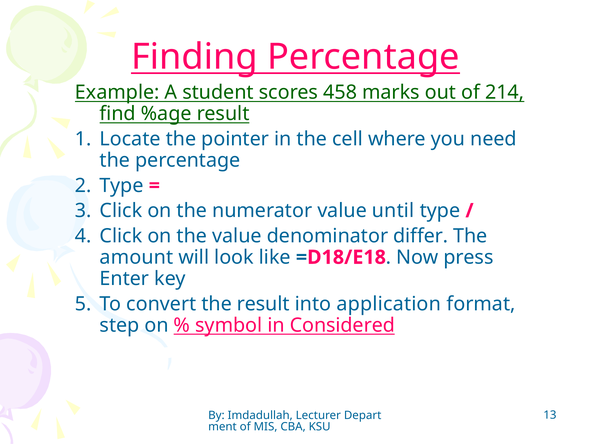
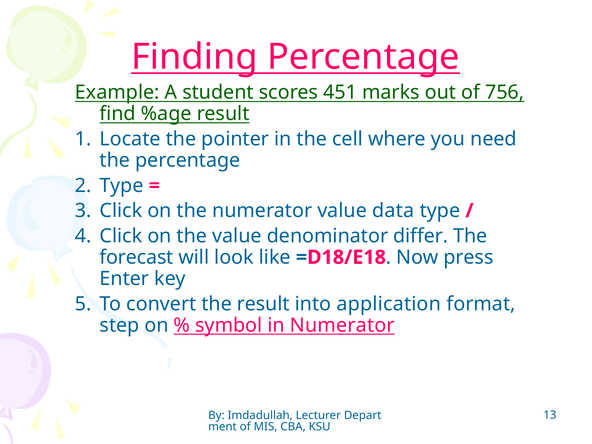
458: 458 -> 451
214: 214 -> 756
until: until -> data
amount: amount -> forecast
in Considered: Considered -> Numerator
